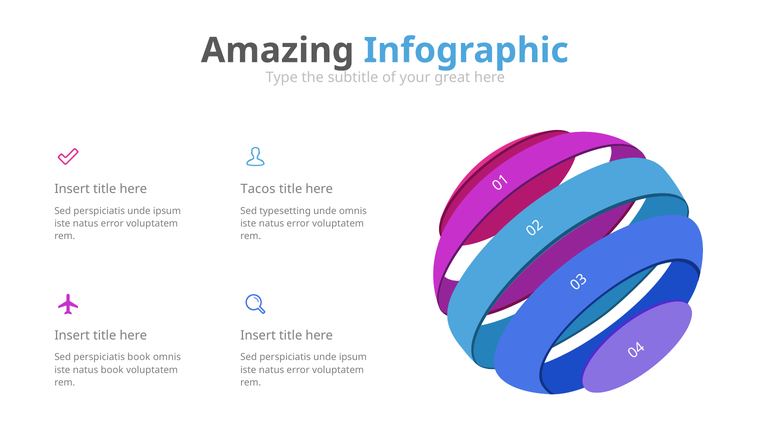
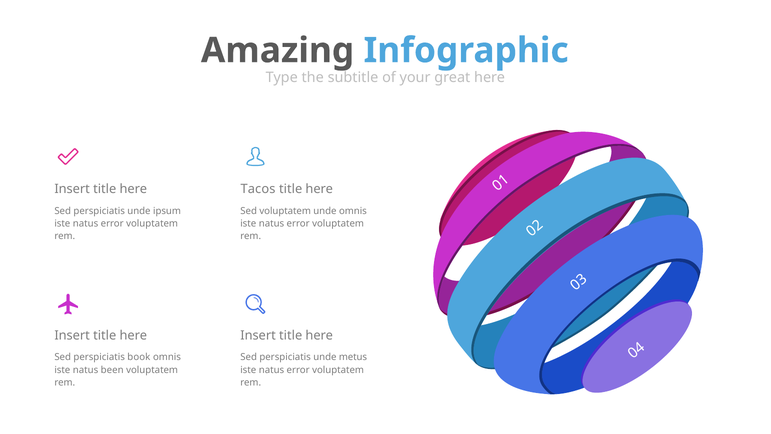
Sed typesetting: typesetting -> voluptatem
ipsum at (353, 357): ipsum -> metus
natus book: book -> been
